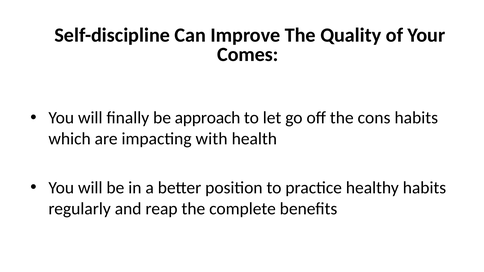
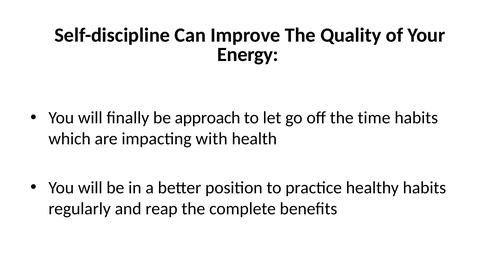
Comes: Comes -> Energy
cons: cons -> time
